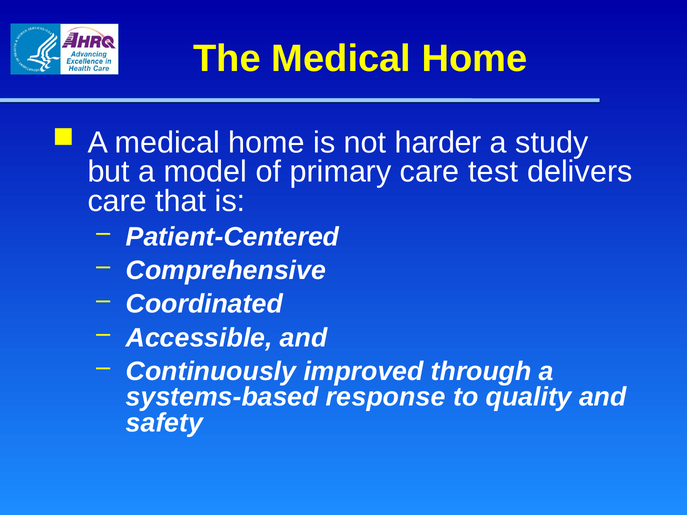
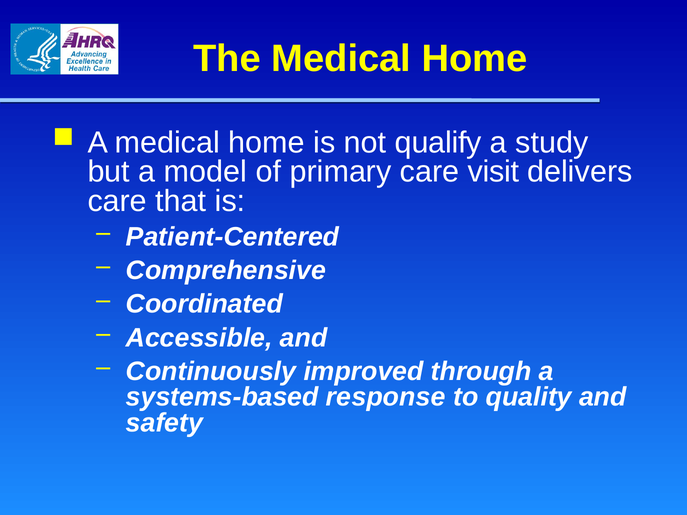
harder: harder -> qualify
test: test -> visit
